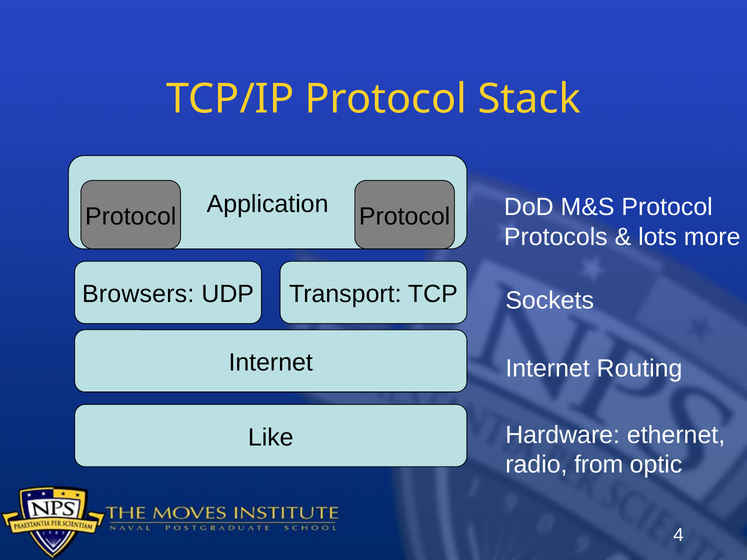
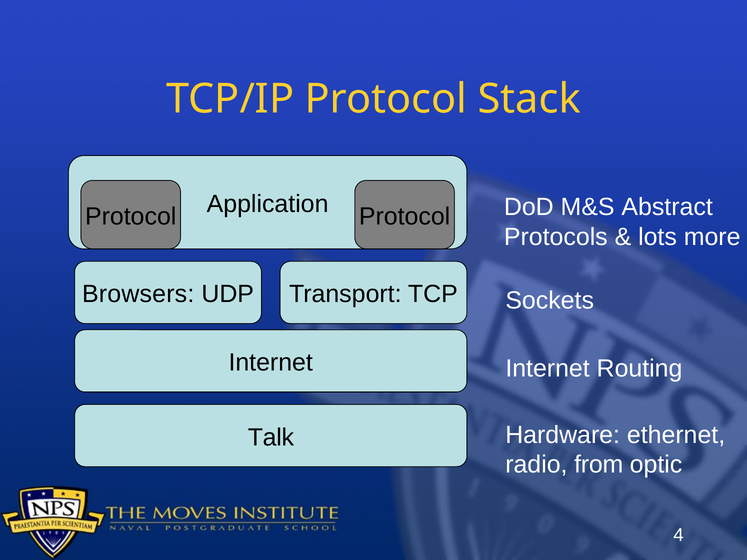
M&S Protocol: Protocol -> Abstract
Like: Like -> Talk
